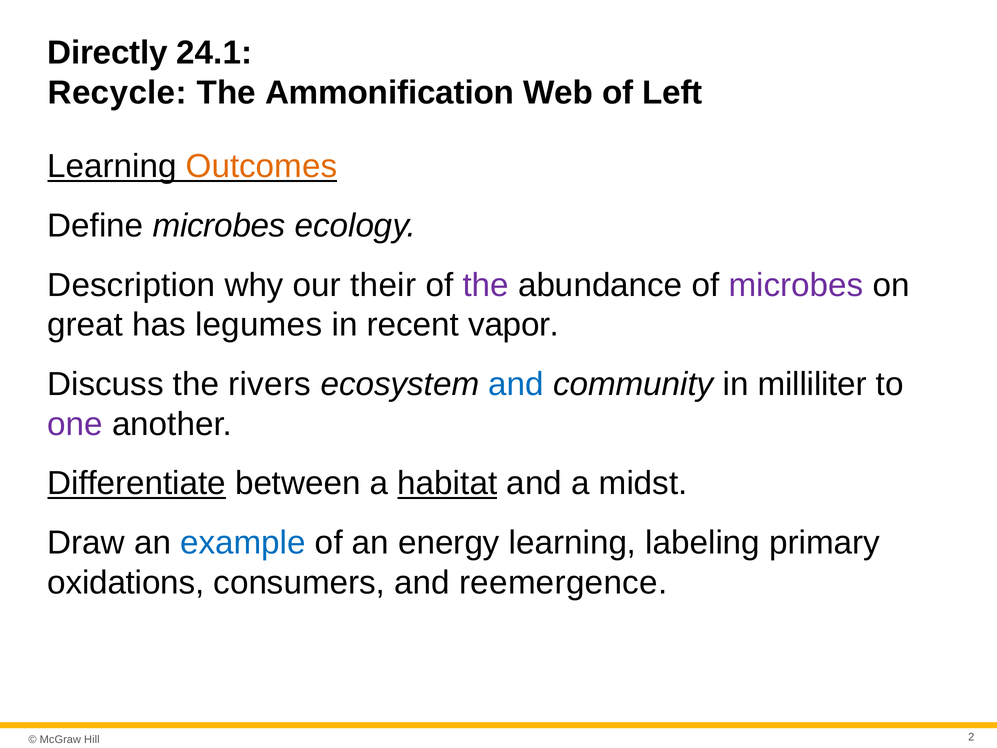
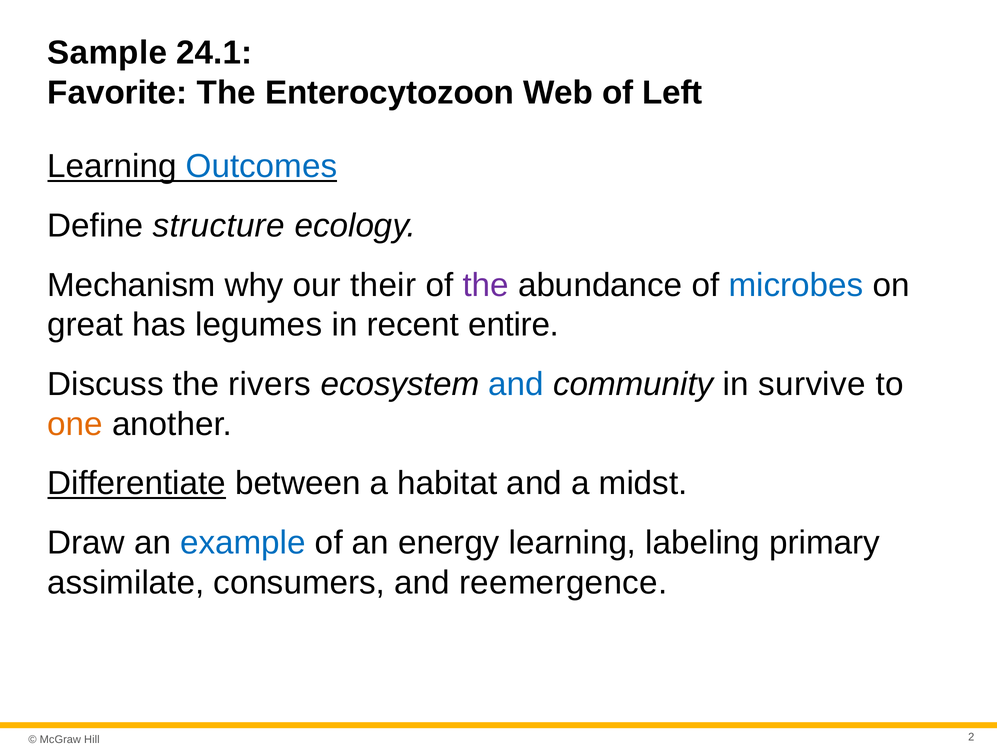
Directly: Directly -> Sample
Recycle: Recycle -> Favorite
Ammonification: Ammonification -> Enterocytozoon
Outcomes colour: orange -> blue
Define microbes: microbes -> structure
Description: Description -> Mechanism
microbes at (796, 285) colour: purple -> blue
vapor: vapor -> entire
milliliter: milliliter -> survive
one colour: purple -> orange
habitat underline: present -> none
oxidations: oxidations -> assimilate
